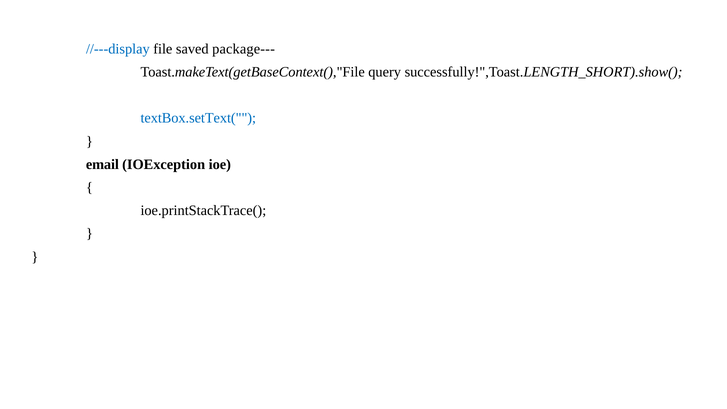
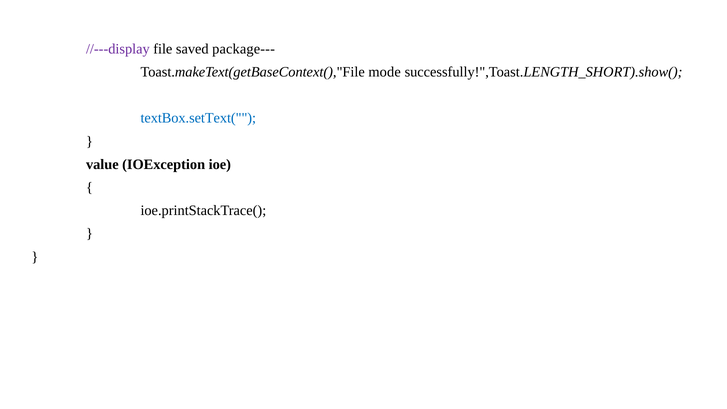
//---display colour: blue -> purple
query: query -> mode
email: email -> value
